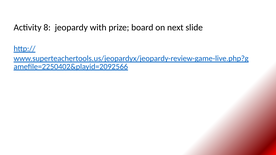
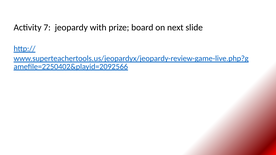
8: 8 -> 7
